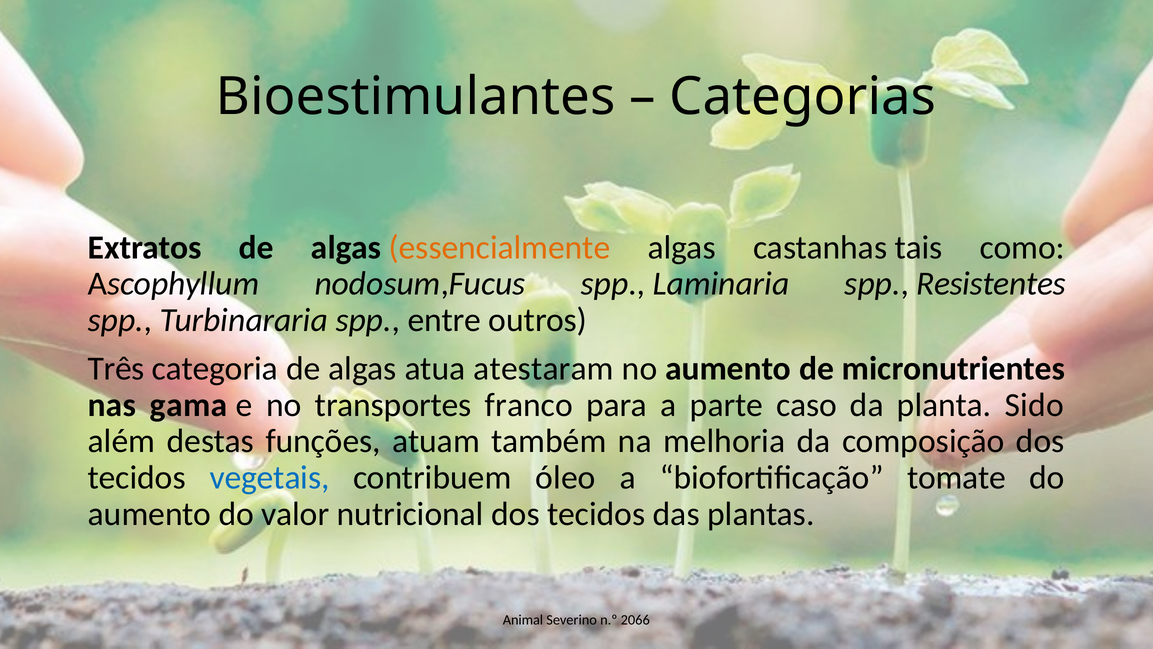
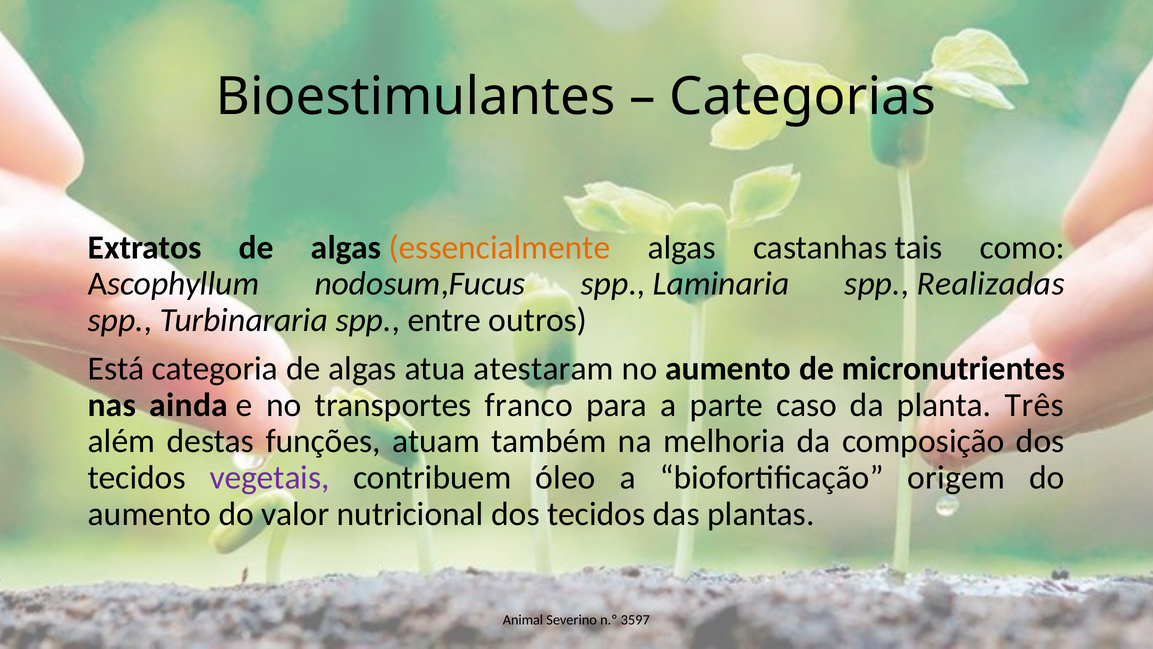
Resistentes: Resistentes -> Realizadas
Três: Três -> Está
gama: gama -> ainda
Sido: Sido -> Três
vegetais colour: blue -> purple
tomate: tomate -> origem
2066: 2066 -> 3597
